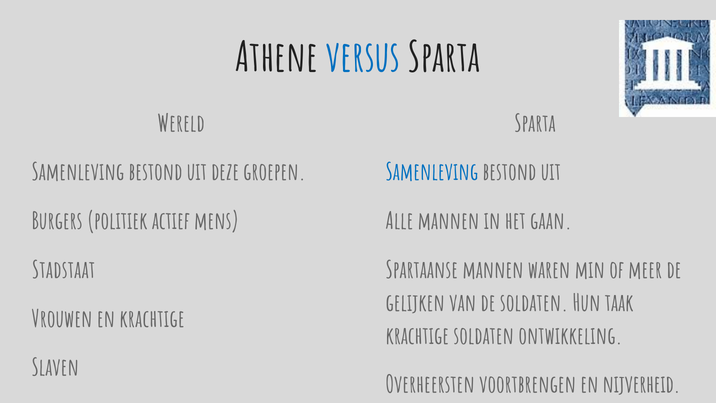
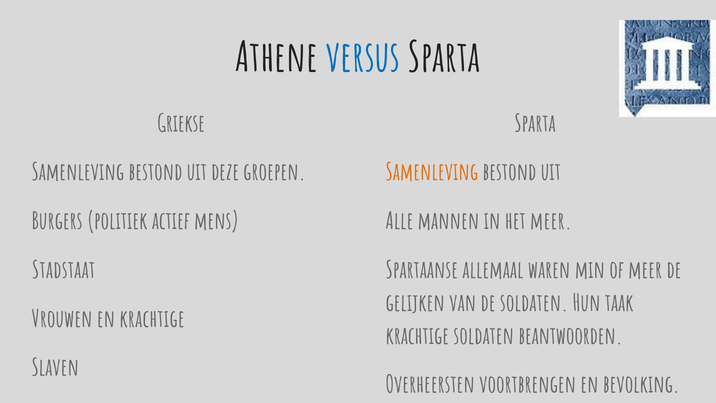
Wereld: Wereld -> Griekse
Samenleving at (432, 172) colour: blue -> orange
het gaan: gaan -> meer
Spartaanse mannen: mannen -> allemaal
ontwikkeling: ontwikkeling -> beantwoorden
nijverheid: nijverheid -> bevolking
